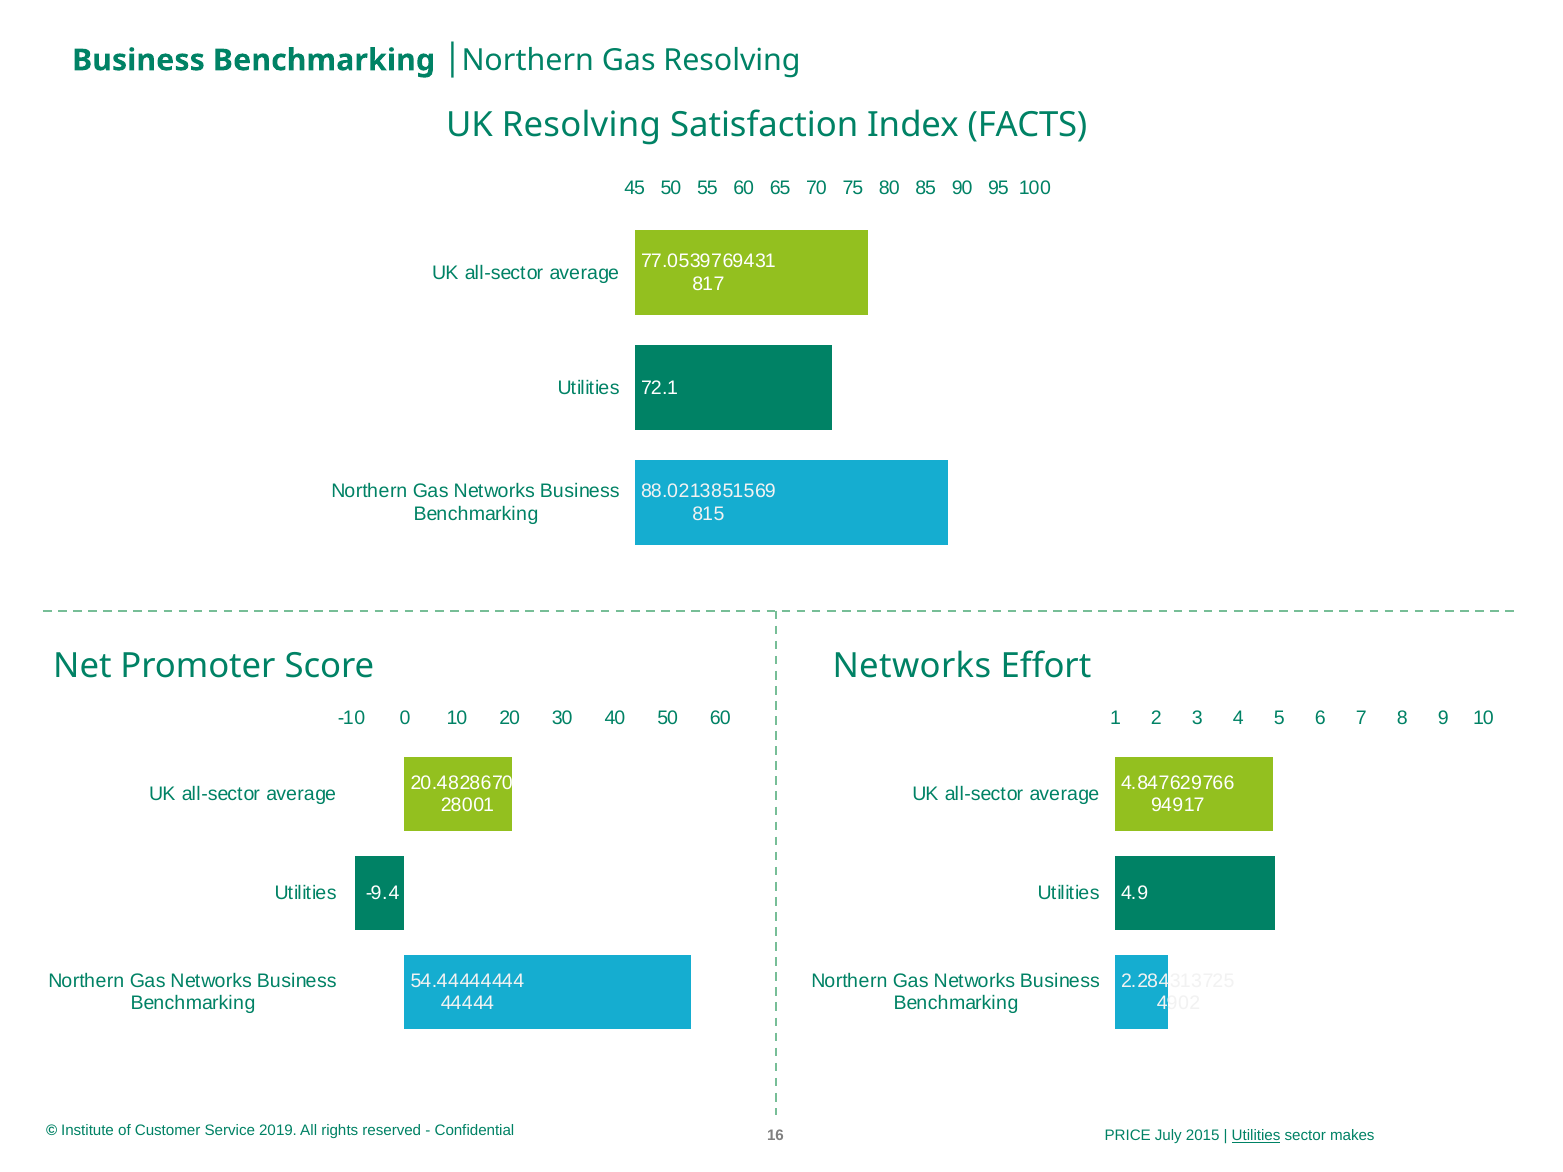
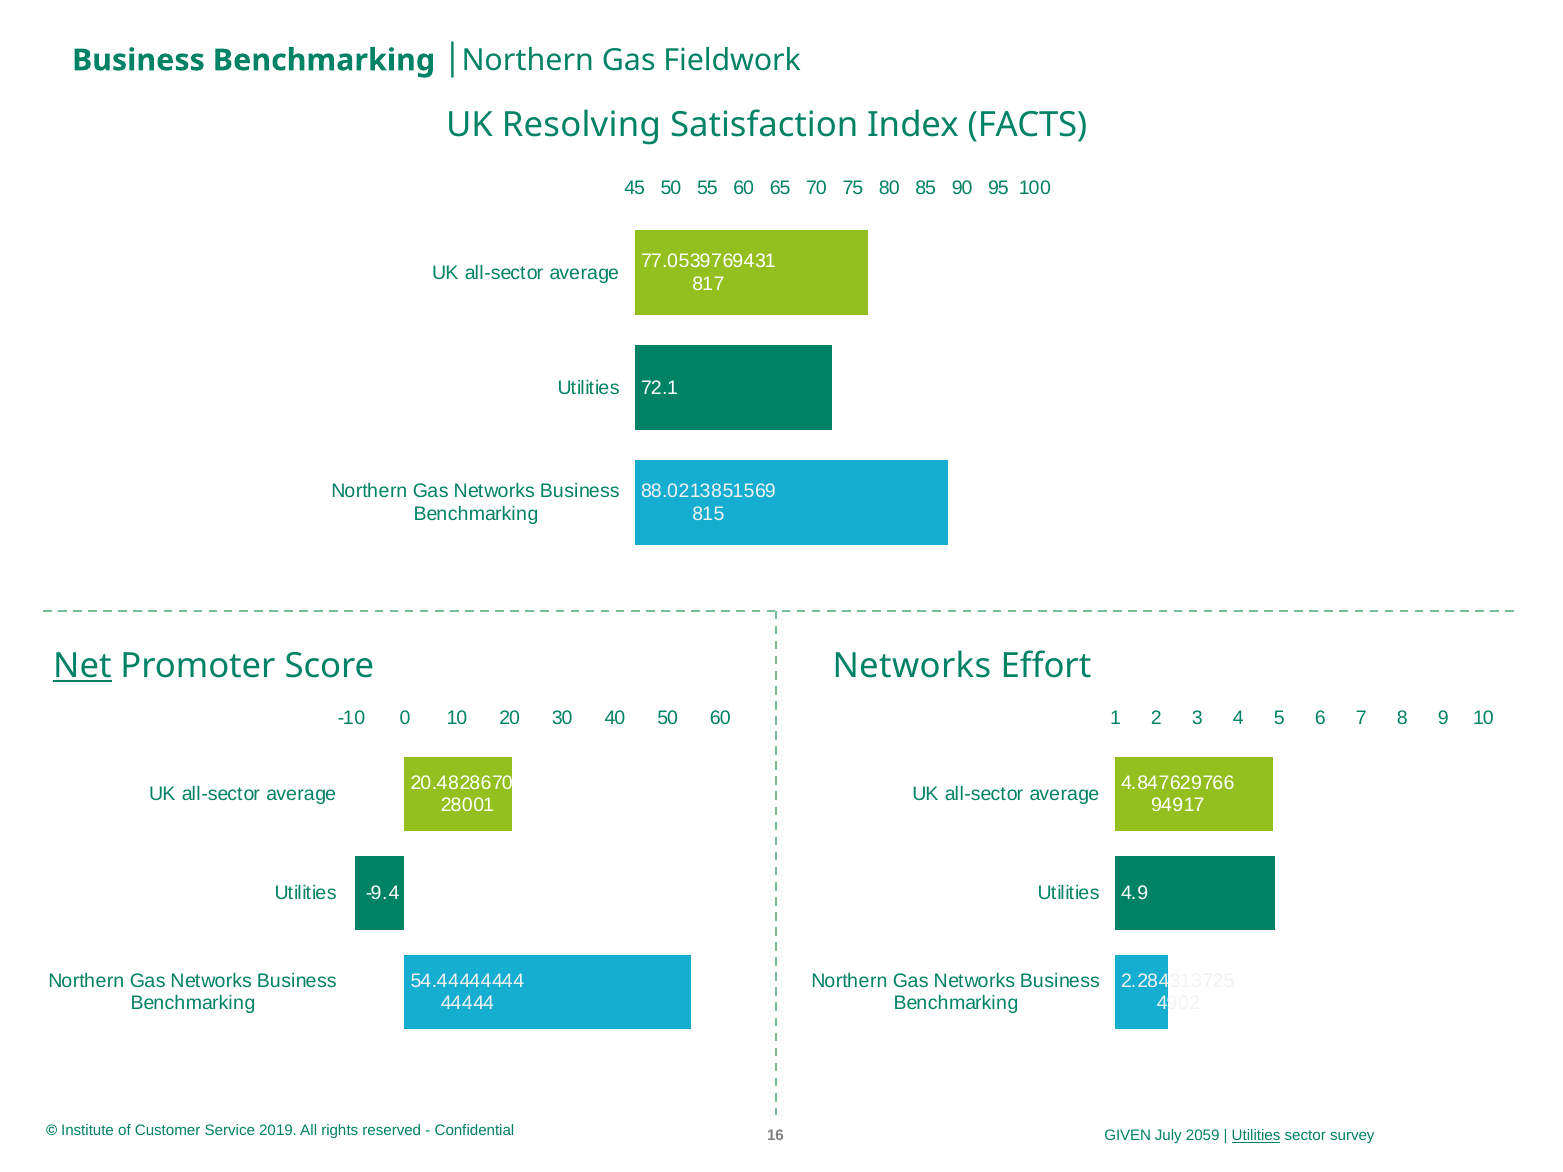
Gas Resolving: Resolving -> Fieldwork
Net underline: none -> present
PRICE: PRICE -> GIVEN
2015: 2015 -> 2059
makes: makes -> survey
